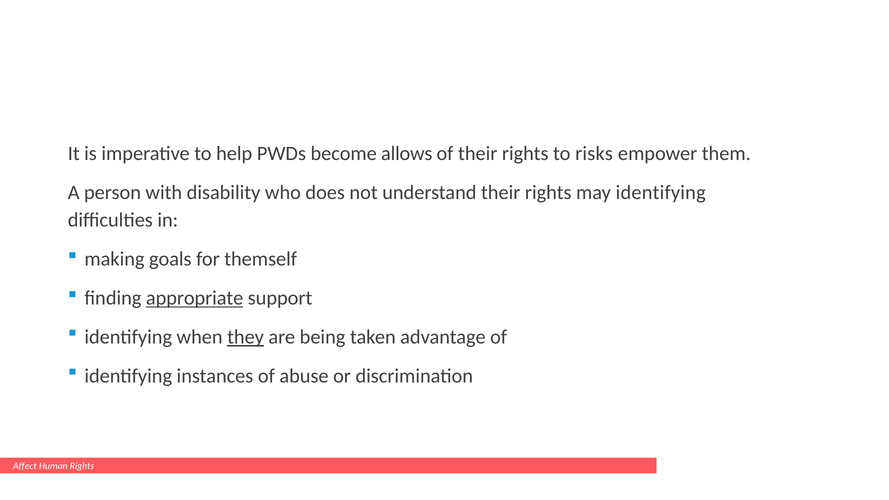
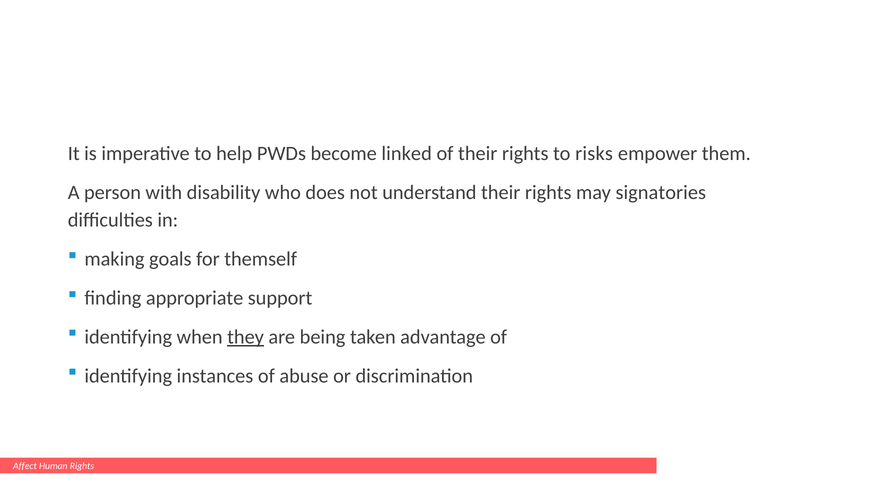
allows: allows -> linked
may identifying: identifying -> signatories
appropriate underline: present -> none
